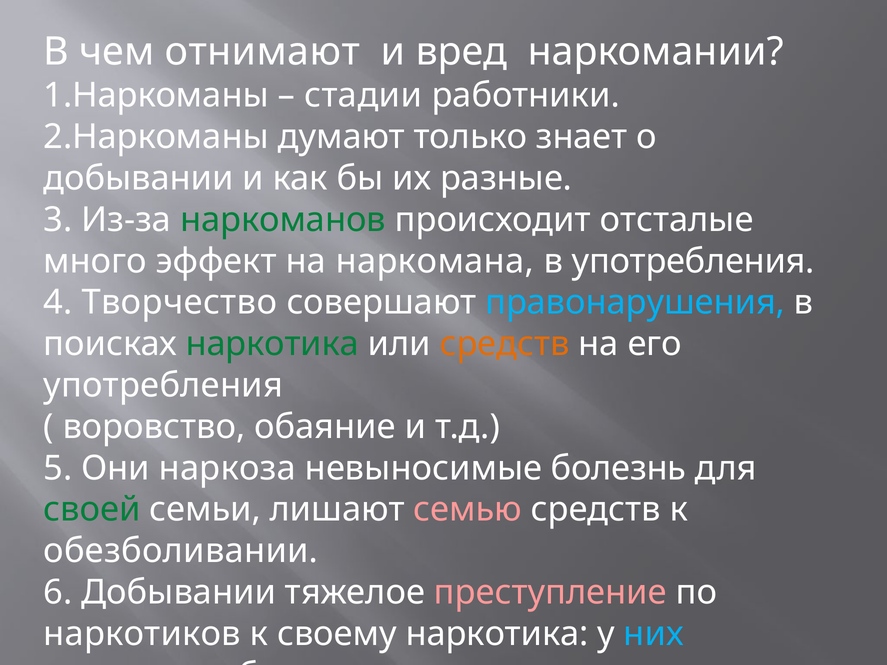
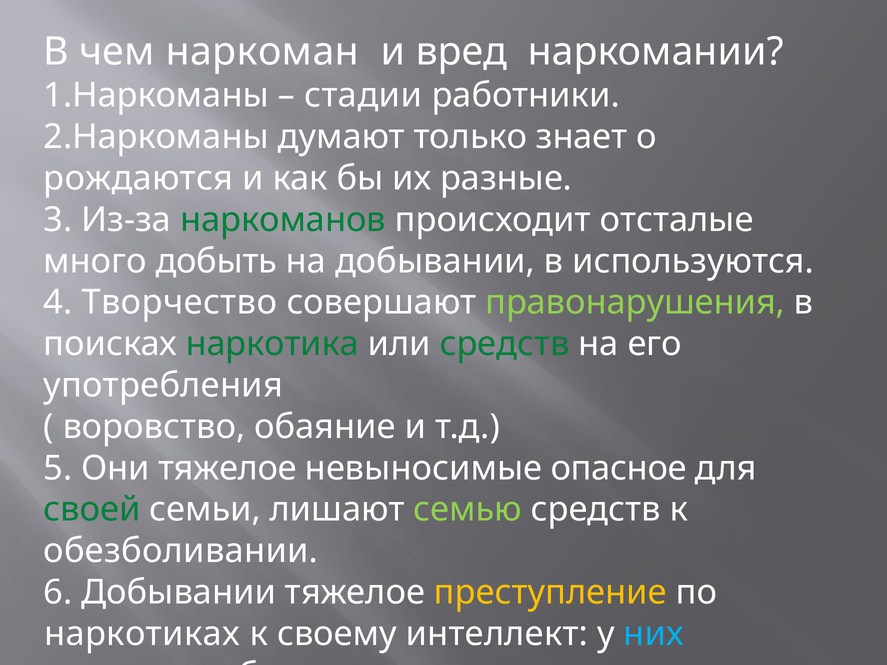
отнимают: отнимают -> наркоман
добывании at (138, 178): добывании -> рождаются
эффект: эффект -> добыть
на наркомана: наркомана -> добывании
в употребления: употребления -> используются
правонарушения colour: light blue -> light green
средств at (505, 344) colour: orange -> green
Они наркоза: наркоза -> тяжелое
болезнь: болезнь -> опасное
семью colour: pink -> light green
преступление colour: pink -> yellow
наркотиков: наркотиков -> наркотиках
своему наркотика: наркотика -> интеллект
